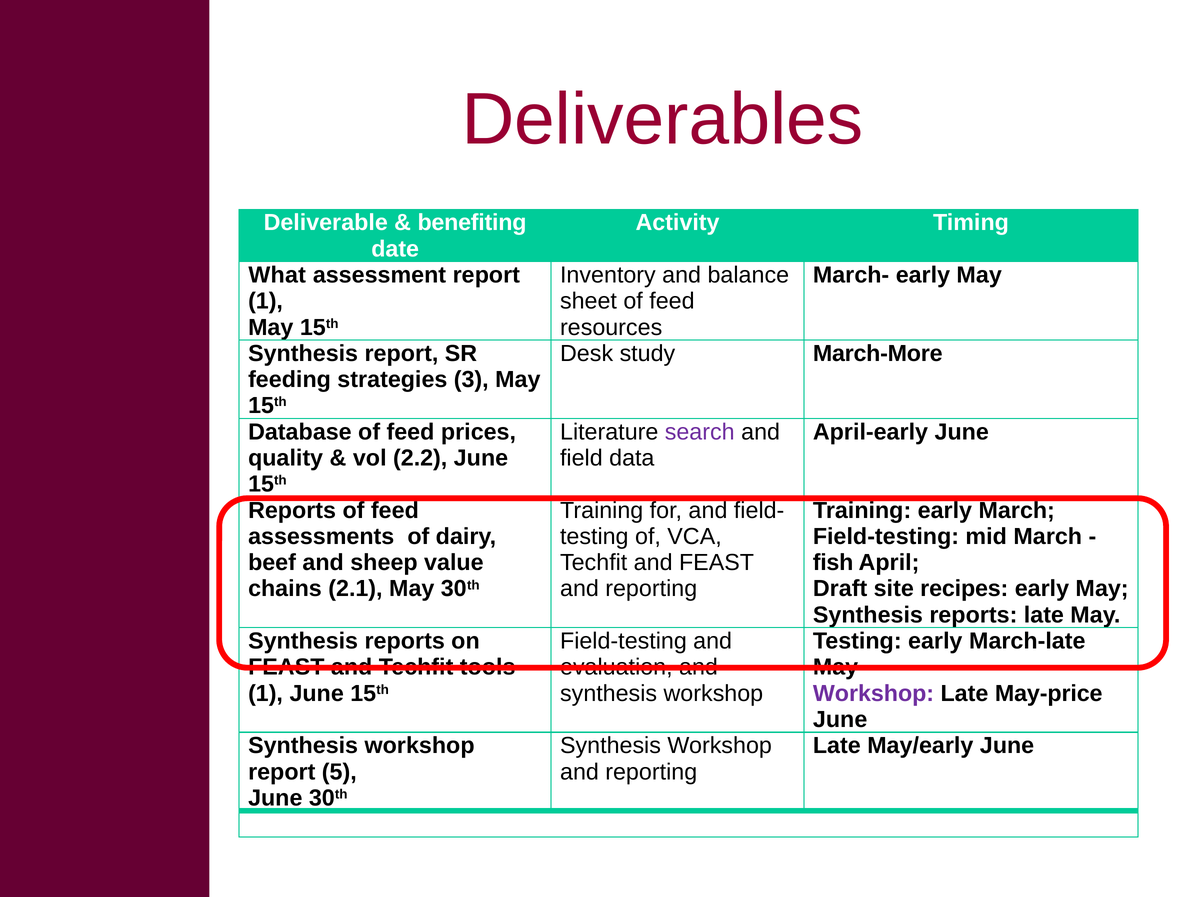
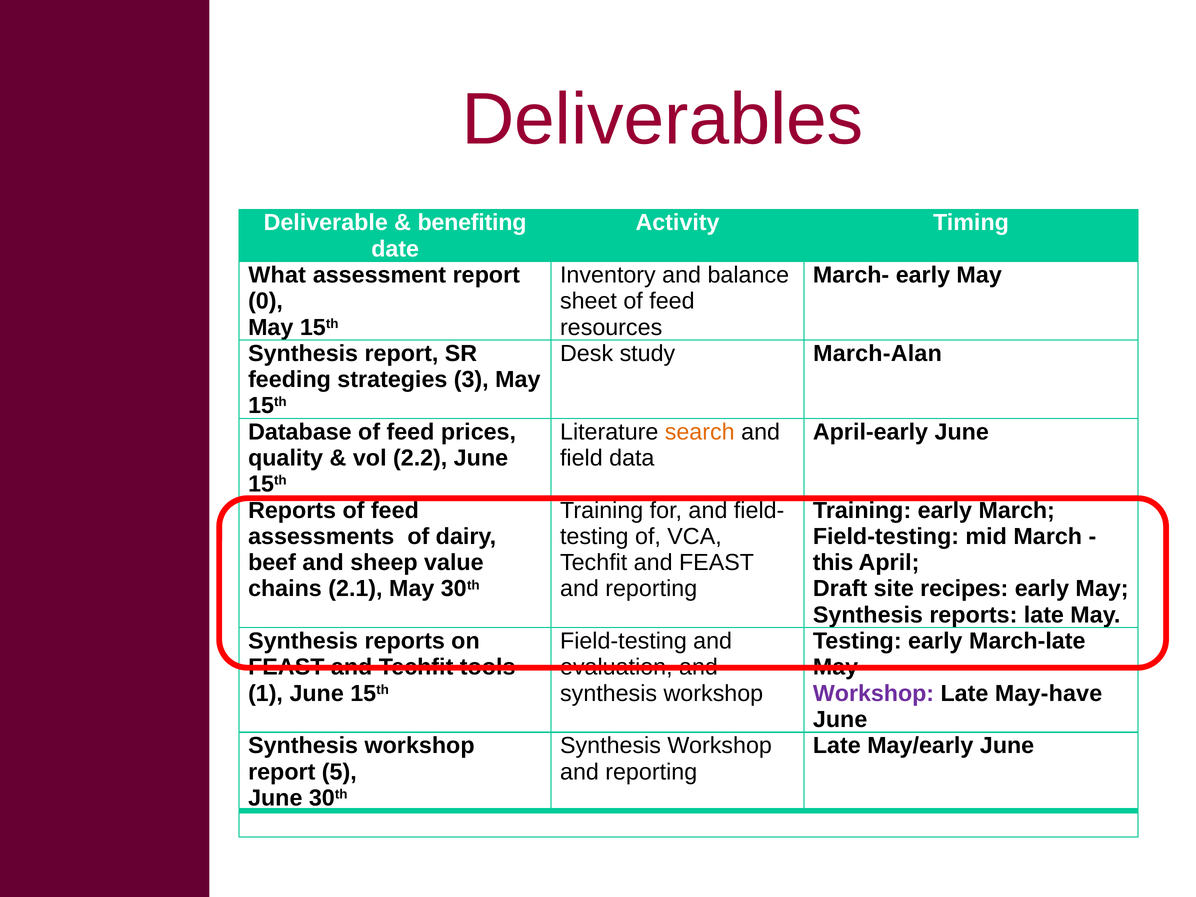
1 at (266, 301): 1 -> 0
March-More: March-More -> March-Alan
search colour: purple -> orange
fish: fish -> this
May-price: May-price -> May-have
